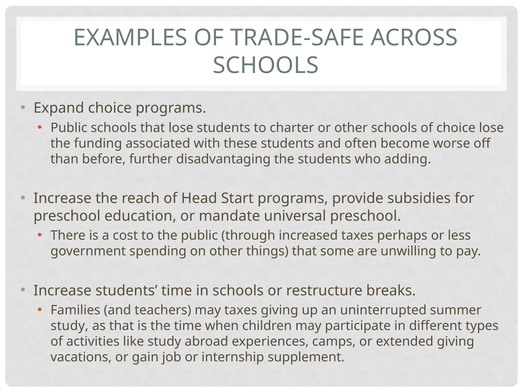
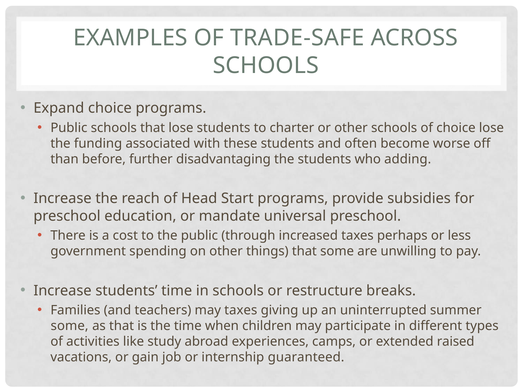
study at (70, 326): study -> some
extended giving: giving -> raised
supplement: supplement -> guaranteed
